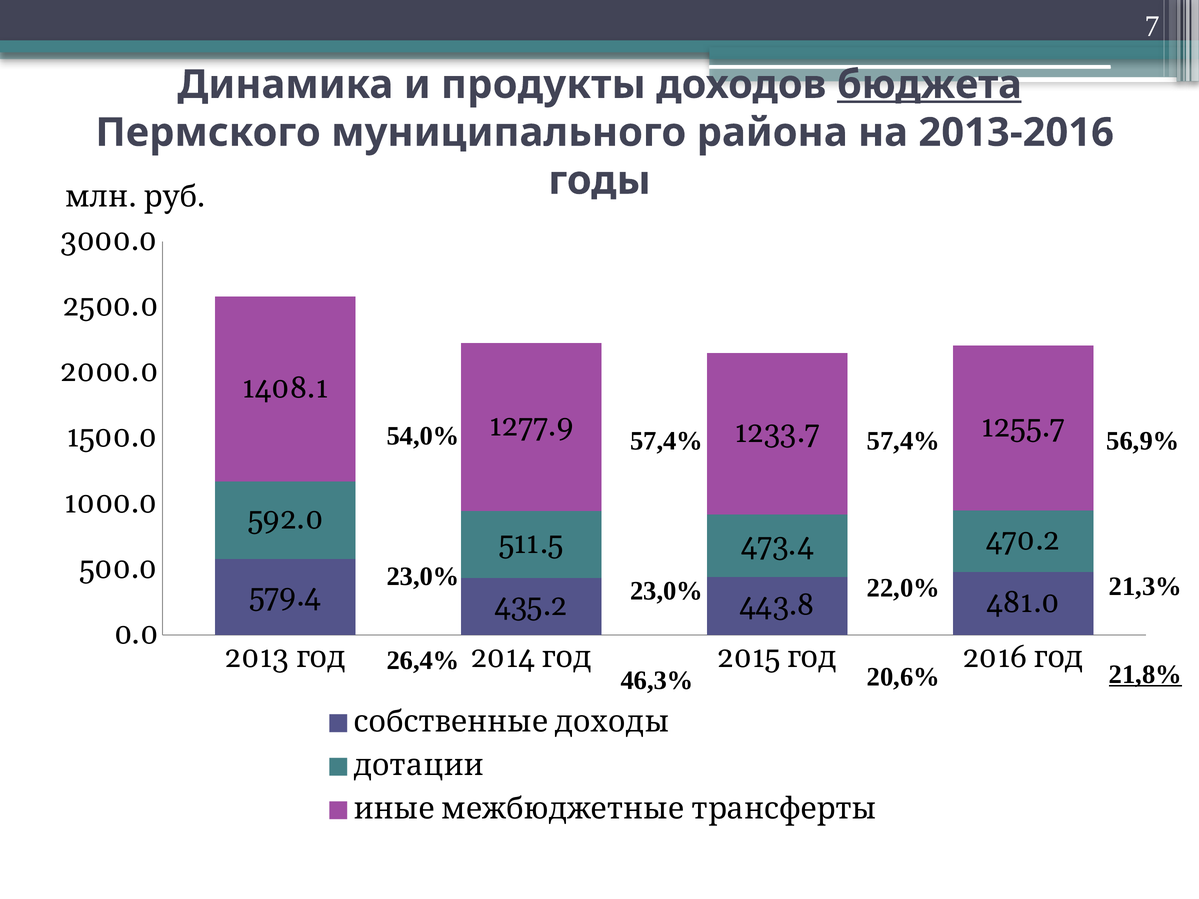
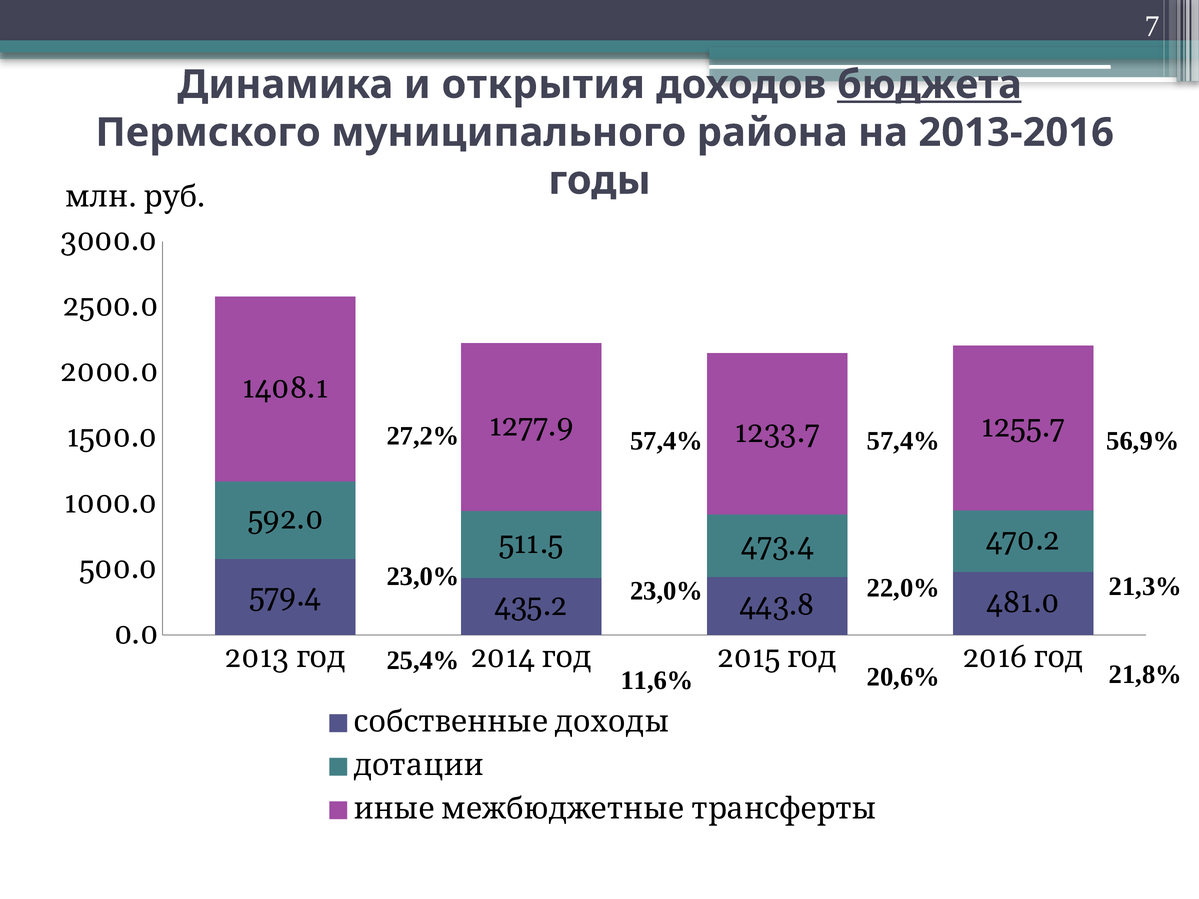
продукты: продукты -> открытия
54,0%: 54,0% -> 27,2%
26,4%: 26,4% -> 25,4%
21,8% underline: present -> none
46,3%: 46,3% -> 11,6%
